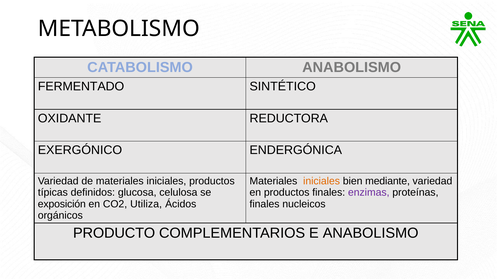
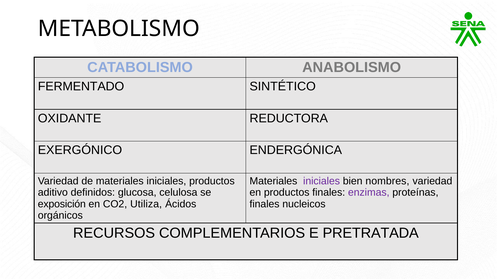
iniciales at (322, 181) colour: orange -> purple
mediante: mediante -> nombres
típicas: típicas -> aditivo
PRODUCTO: PRODUCTO -> RECURSOS
E ANABOLISMO: ANABOLISMO -> PRETRATADA
